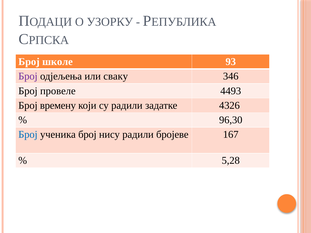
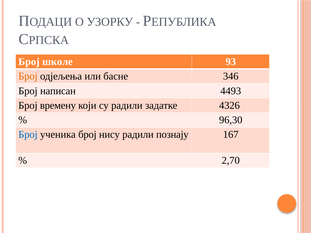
Број at (28, 76) colour: purple -> orange
сваку: сваку -> басне
провеле: провеле -> написан
бројеве: бројеве -> познају
5,28: 5,28 -> 2,70
